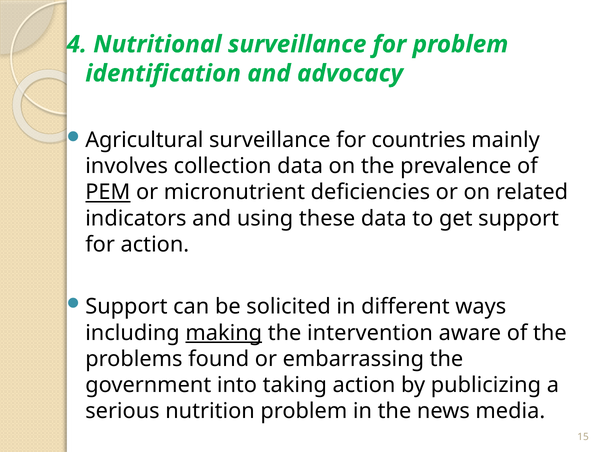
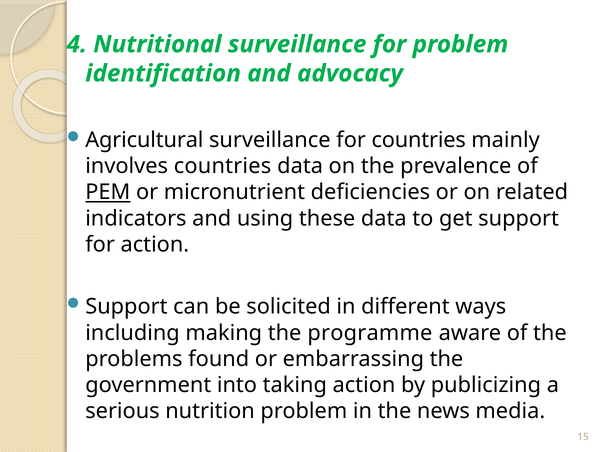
involves collection: collection -> countries
making underline: present -> none
intervention: intervention -> programme
